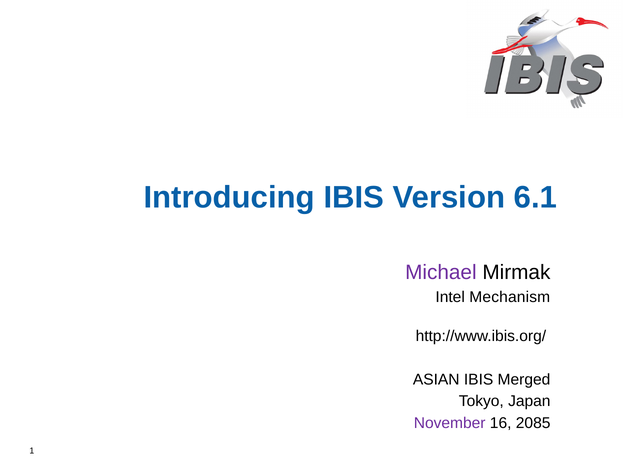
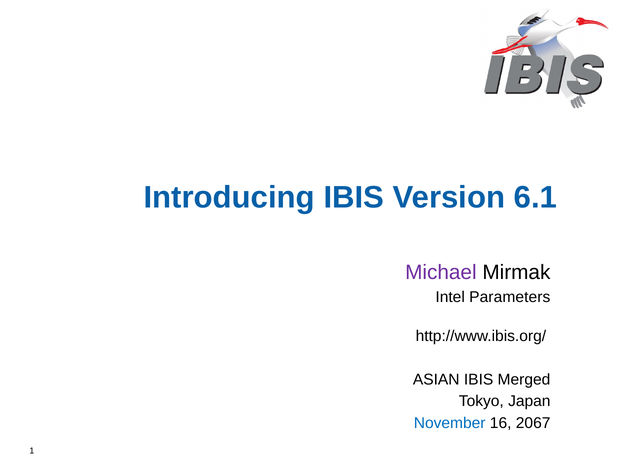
Mechanism: Mechanism -> Parameters
November colour: purple -> blue
2085: 2085 -> 2067
